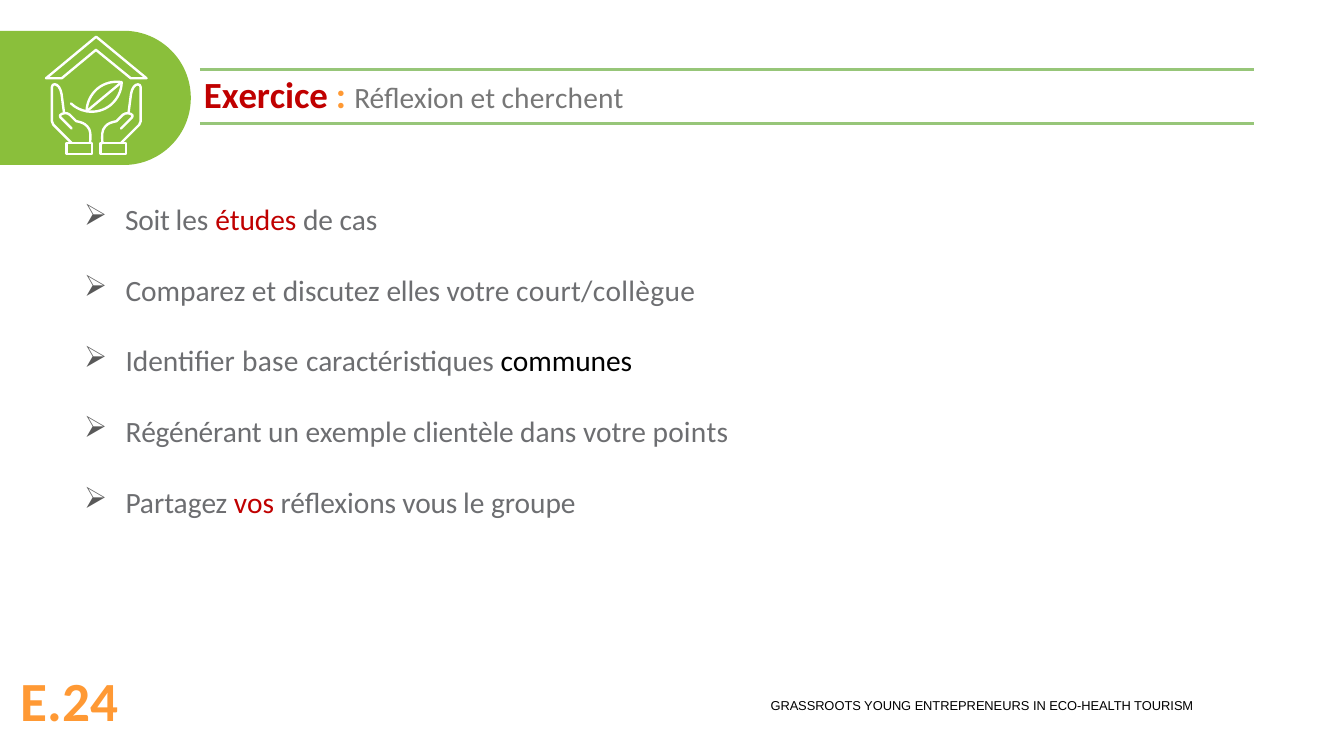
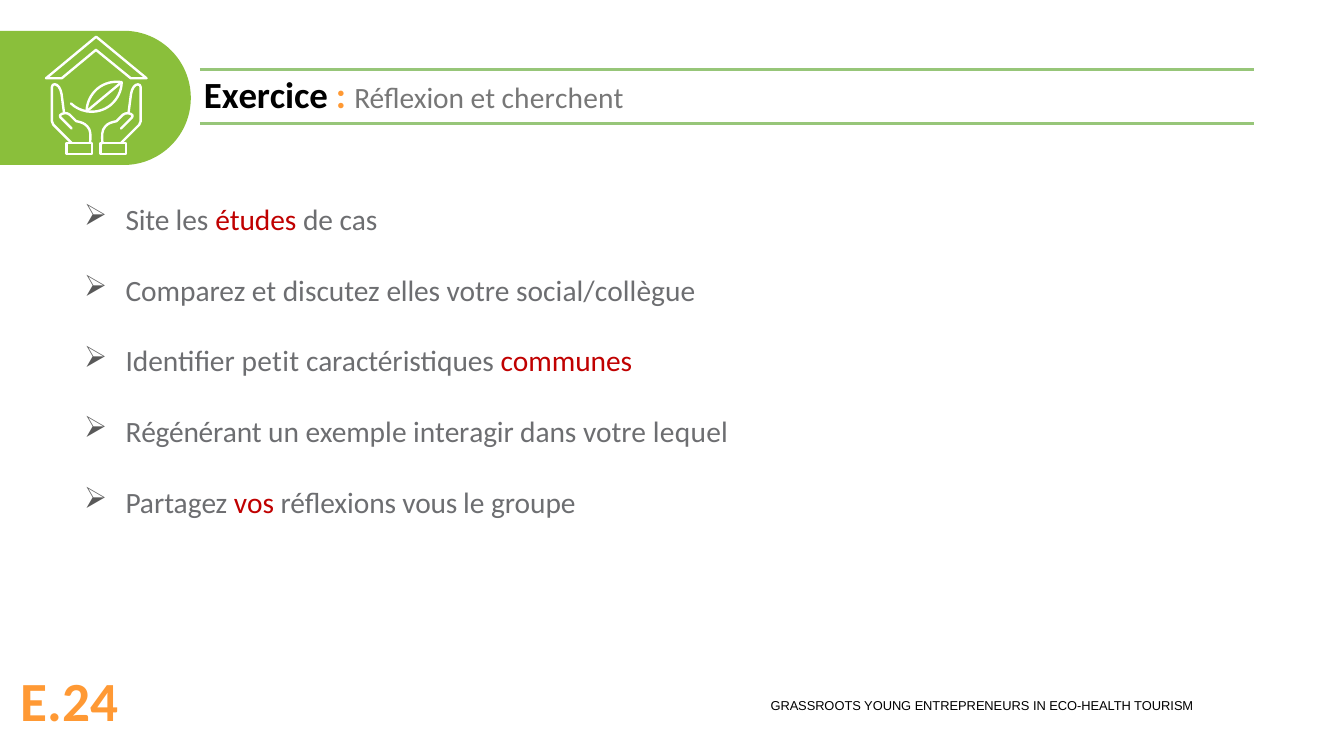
Exercice colour: red -> black
Soit: Soit -> Site
court/collègue: court/collègue -> social/collègue
Identifier base: base -> petit
communes colour: black -> red
clientèle: clientèle -> interagir
points: points -> lequel
